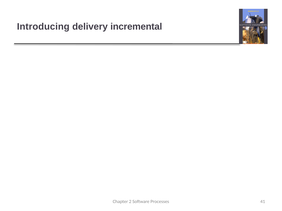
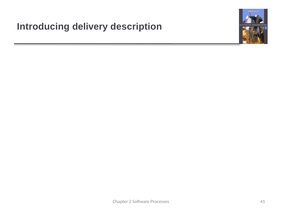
incremental: incremental -> description
